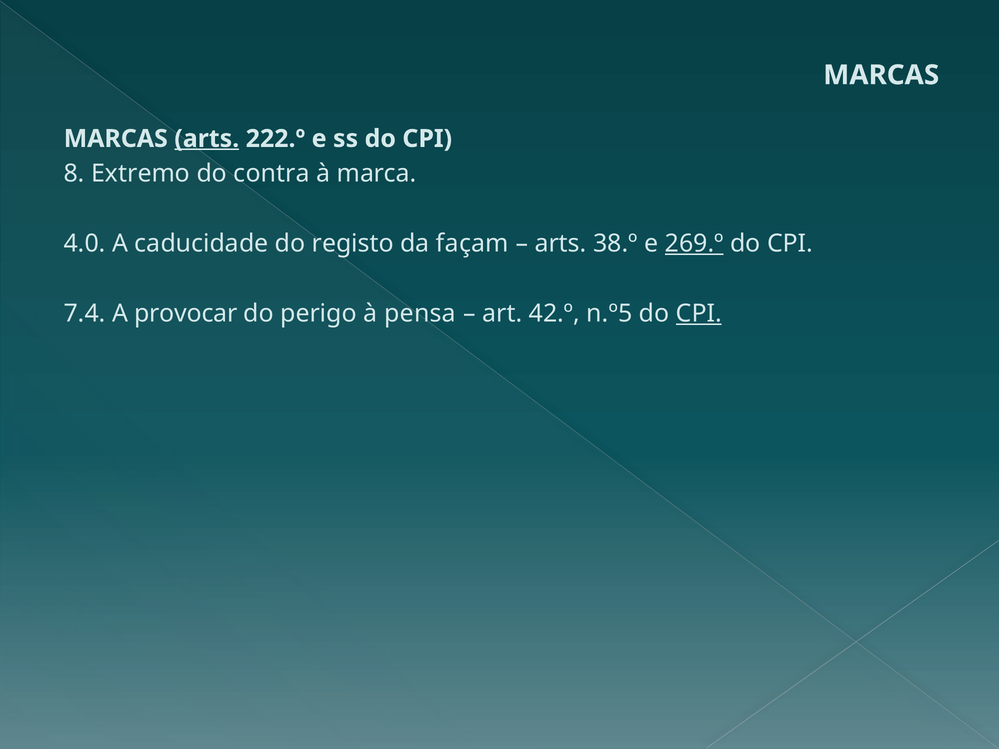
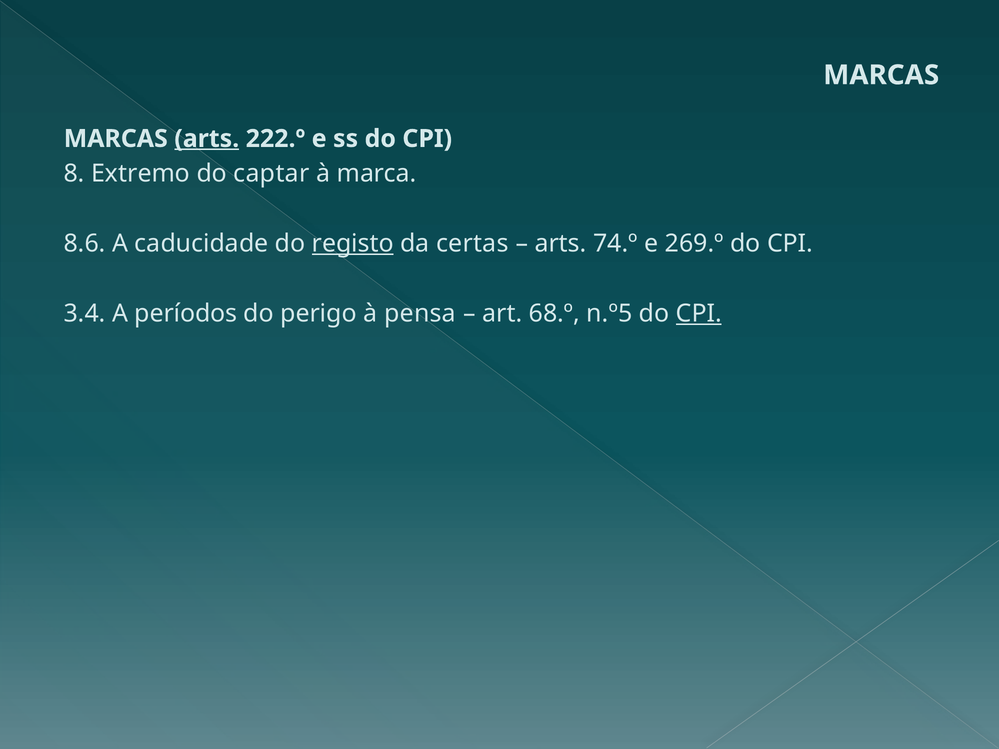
contra: contra -> captar
4.0: 4.0 -> 8.6
registo underline: none -> present
façam: façam -> certas
38.º: 38.º -> 74.º
269.º underline: present -> none
7.4: 7.4 -> 3.4
provocar: provocar -> períodos
42.º: 42.º -> 68.º
